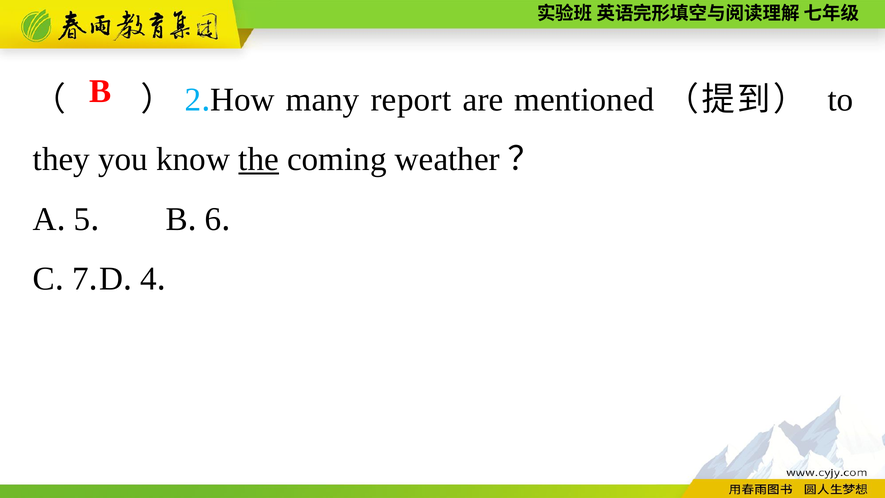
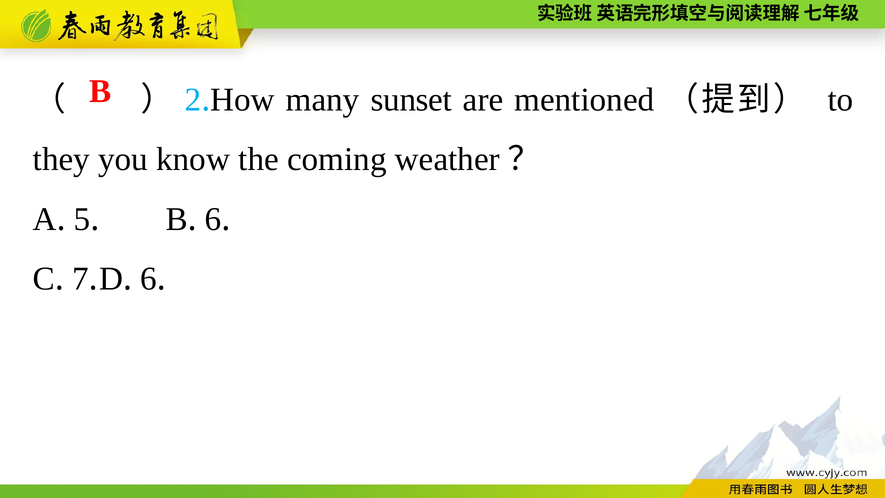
report: report -> sunset
the underline: present -> none
4 at (149, 279): 4 -> 6
